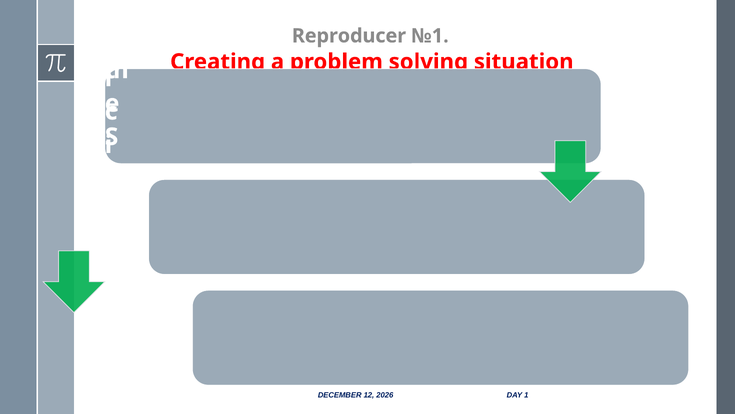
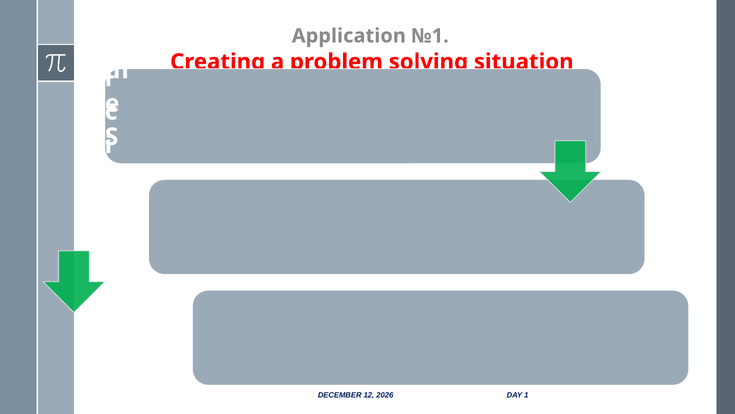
Reproducer: Reproducer -> Application
